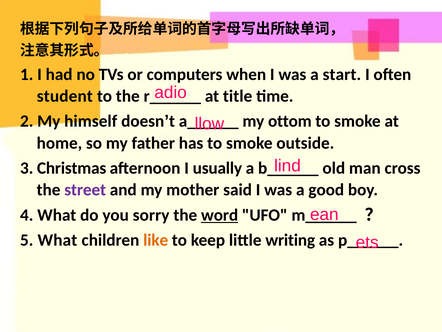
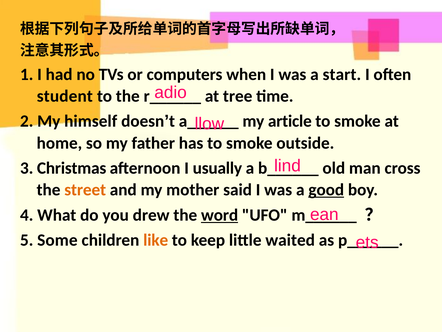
title: title -> tree
ottom: ottom -> article
street colour: purple -> orange
good underline: none -> present
sorry: sorry -> drew
5 What: What -> Some
writing: writing -> waited
